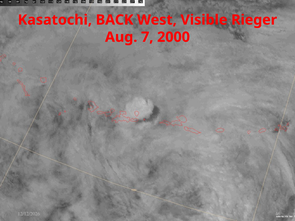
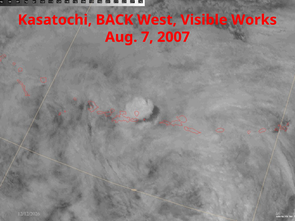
Rieger: Rieger -> Works
2000: 2000 -> 2007
